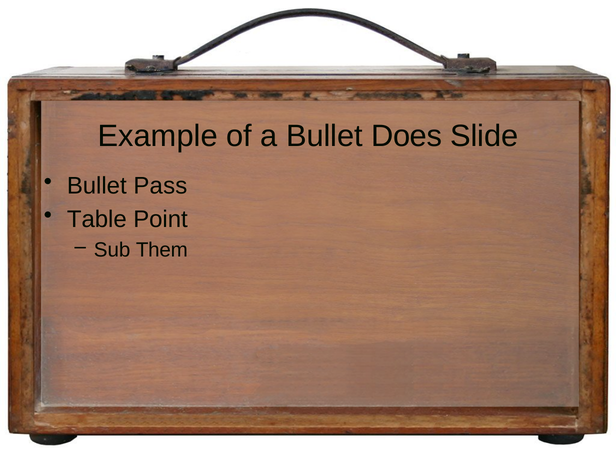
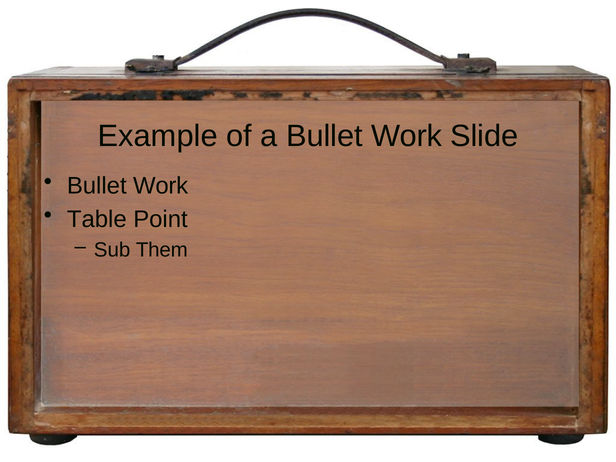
a Bullet Does: Does -> Work
Pass at (160, 186): Pass -> Work
